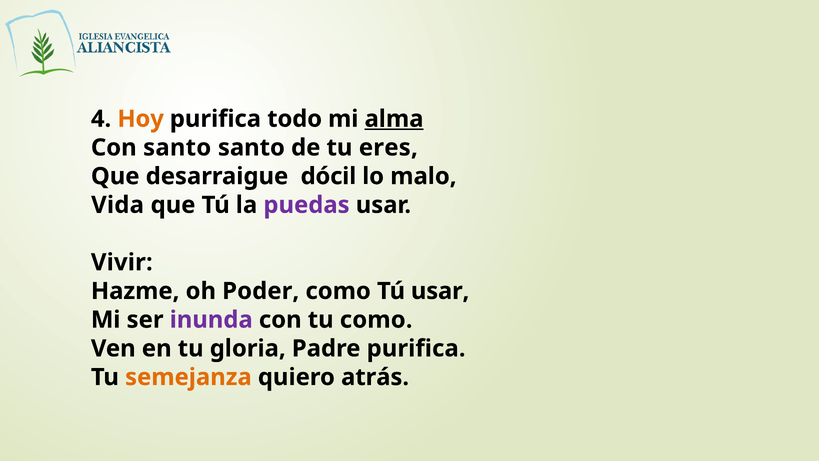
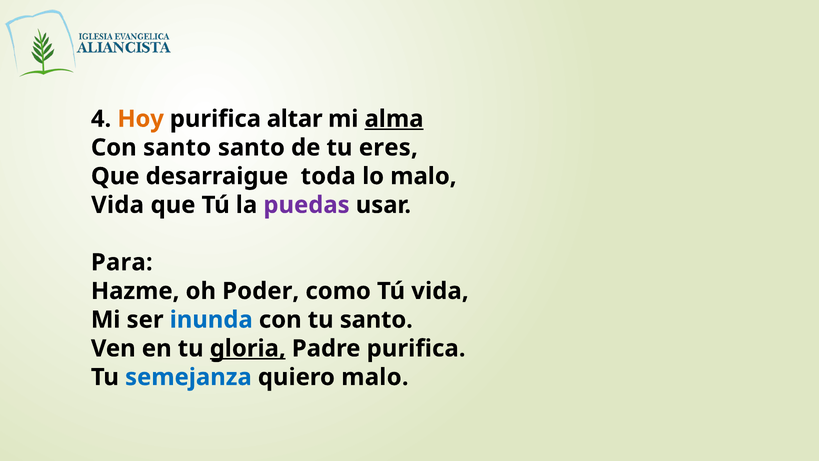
todo: todo -> altar
dócil: dócil -> toda
Vivir: Vivir -> Para
Tú usar: usar -> vida
inunda colour: purple -> blue
tu como: como -> santo
gloria underline: none -> present
semejanza colour: orange -> blue
quiero atrás: atrás -> malo
